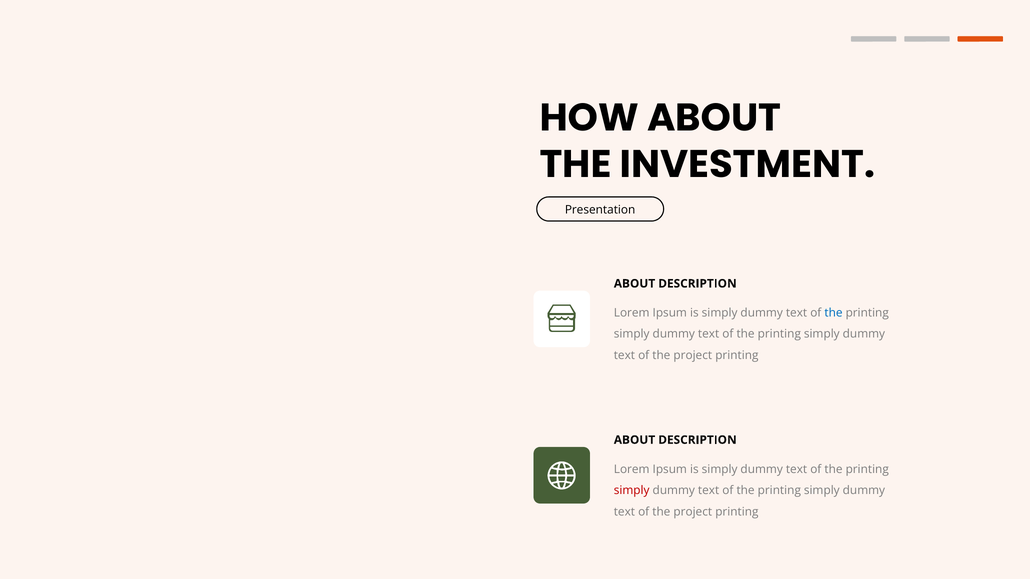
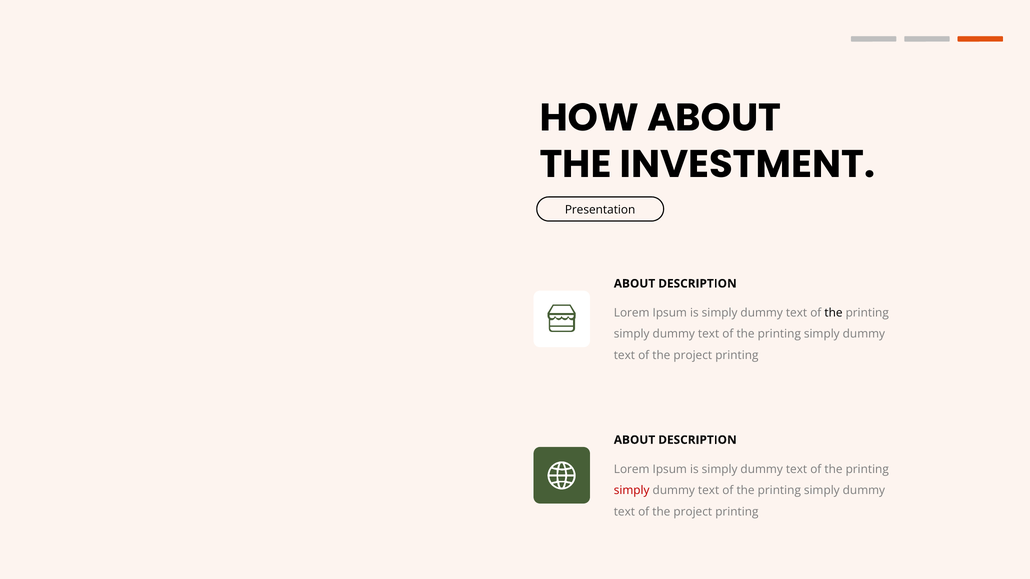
the at (833, 313) colour: blue -> black
